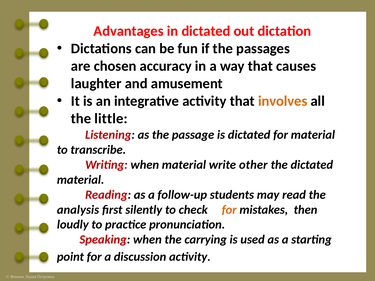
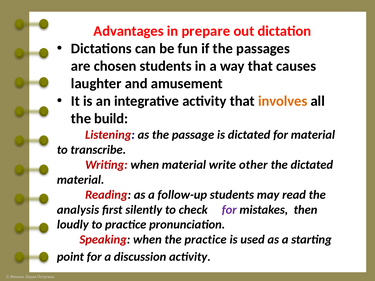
in dictated: dictated -> prepare
chosen accuracy: accuracy -> students
little: little -> build
for at (229, 210) colour: orange -> purple
the carrying: carrying -> practice
